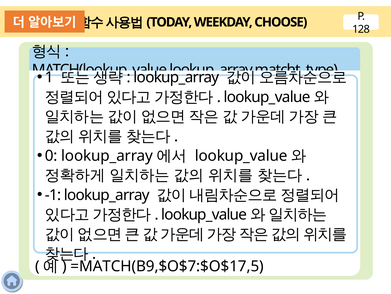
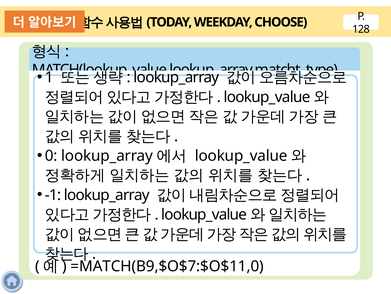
=MATCH(B9,$O$7:$O$17,5: =MATCH(B9,$O$7:$O$17,5 -> =MATCH(B9,$O$7:$O$11,0
